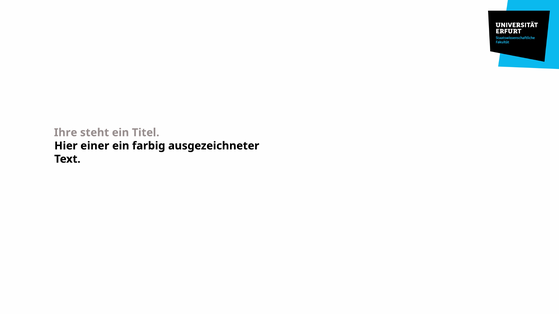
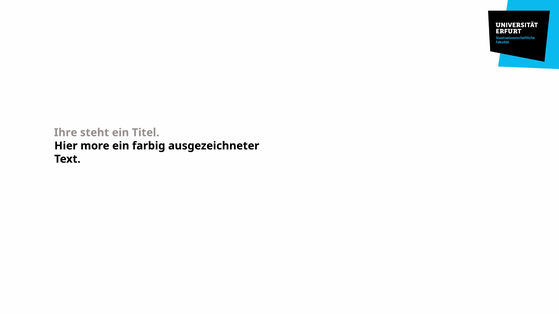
einer: einer -> more
